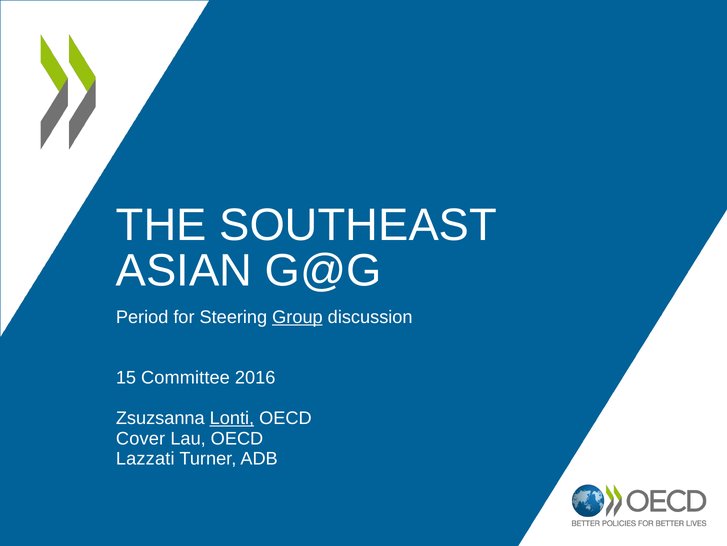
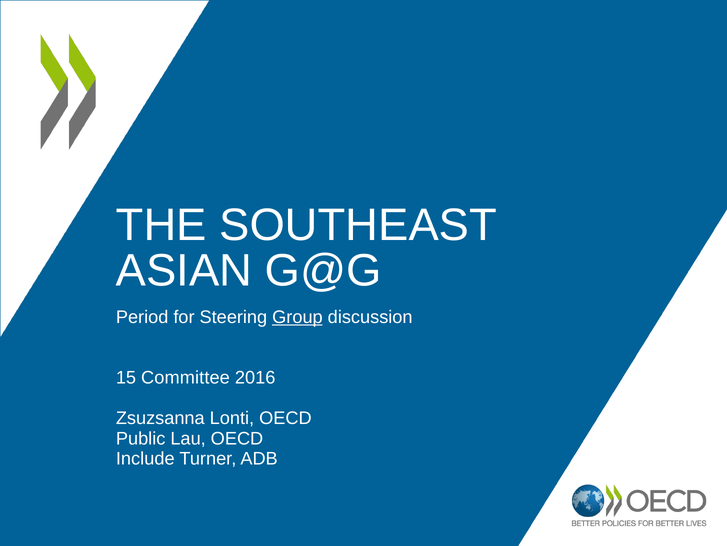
Lonti underline: present -> none
Cover: Cover -> Public
Lazzati: Lazzati -> Include
